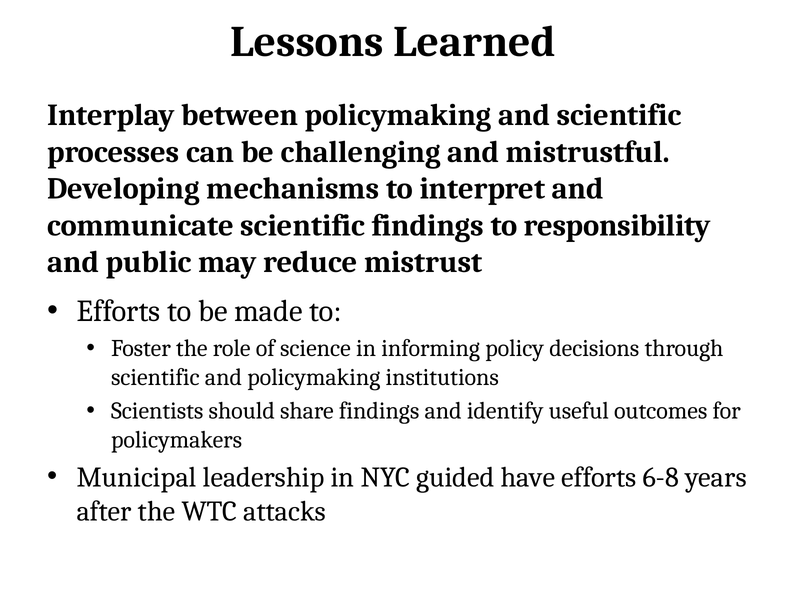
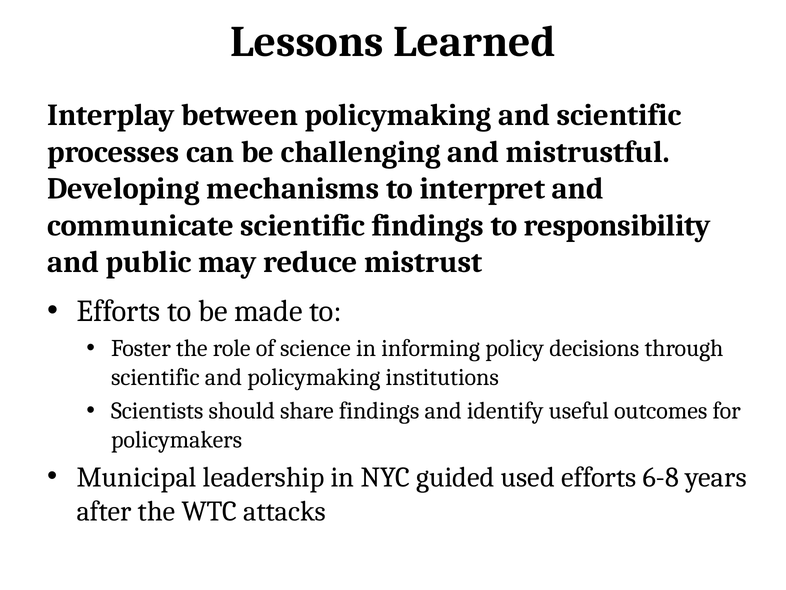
have: have -> used
